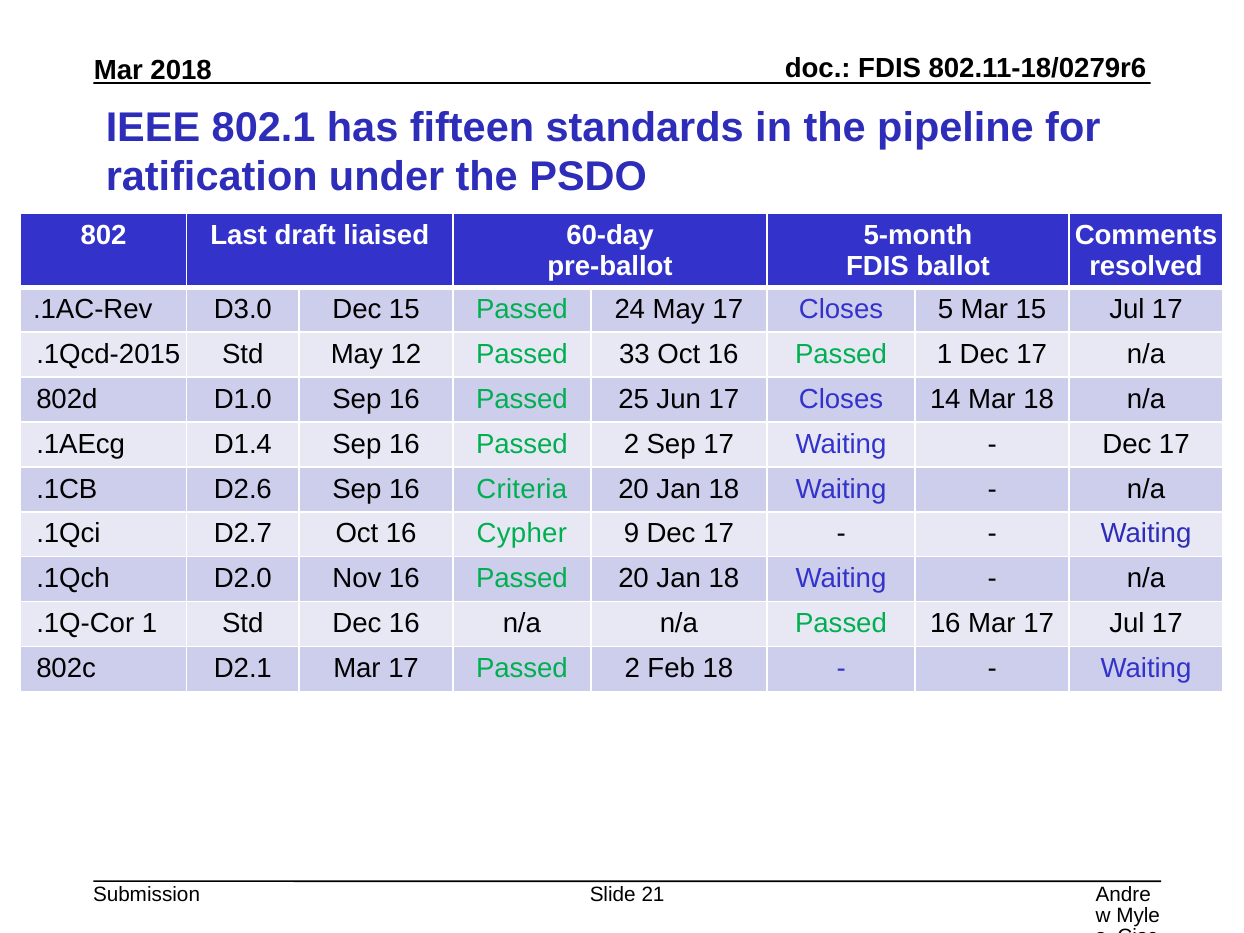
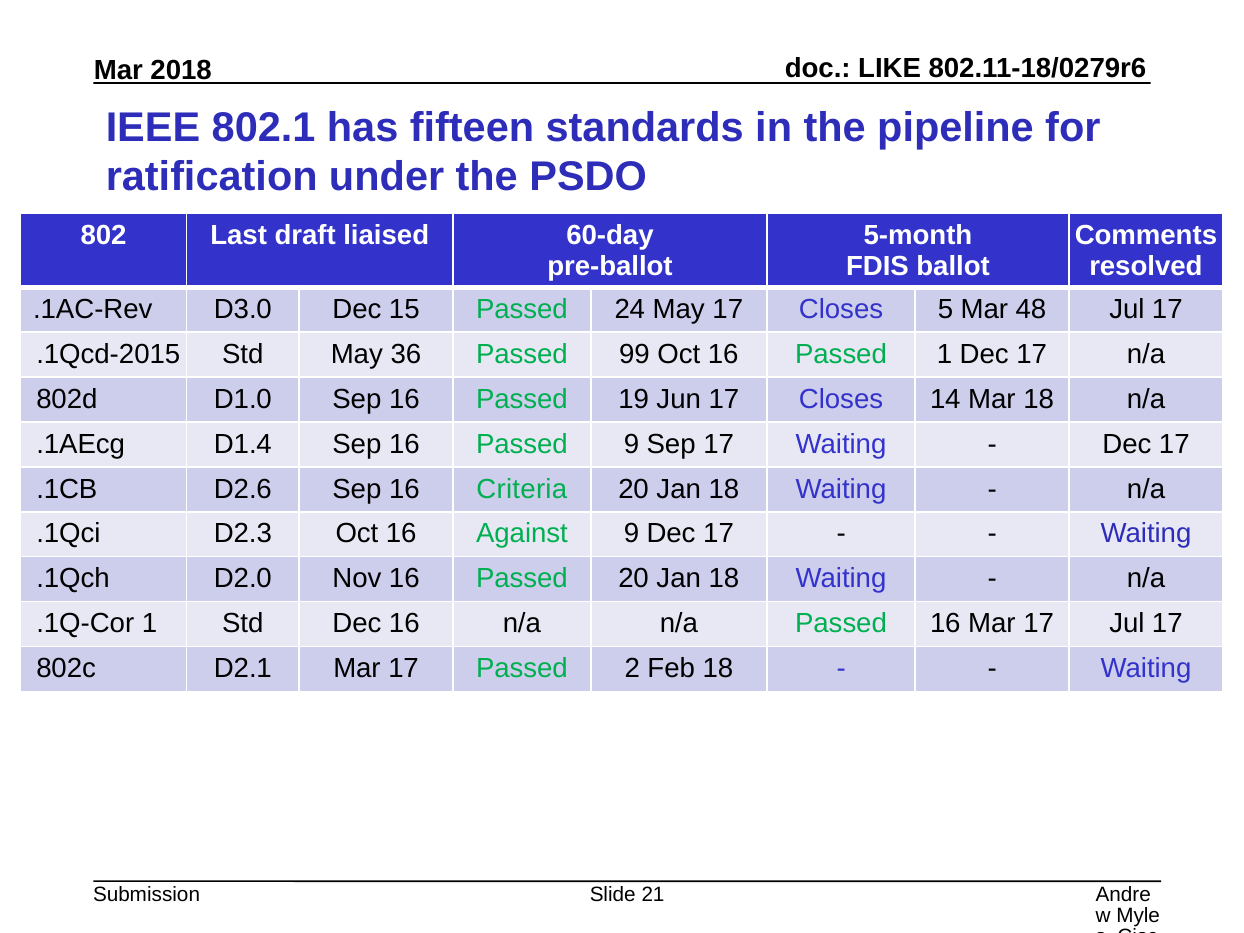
FDIS at (890, 68): FDIS -> LIKE
Mar 15: 15 -> 48
12: 12 -> 36
33: 33 -> 99
25: 25 -> 19
16 Passed 2: 2 -> 9
D2.7: D2.7 -> D2.3
Cypher: Cypher -> Against
